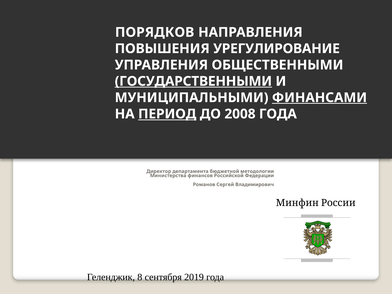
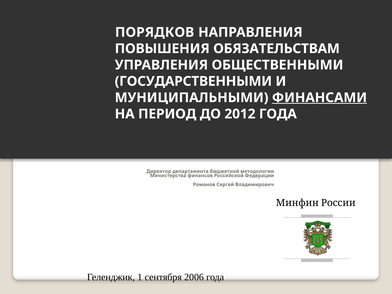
УРЕГУЛИРОВАНИЕ: УРЕГУЛИРОВАНИЕ -> ОБЯЗАТЕЛЬСТВАМ
ГОСУДАРСТВЕННЫМИ underline: present -> none
ПЕРИОД underline: present -> none
2008: 2008 -> 2012
8: 8 -> 1
2019: 2019 -> 2006
